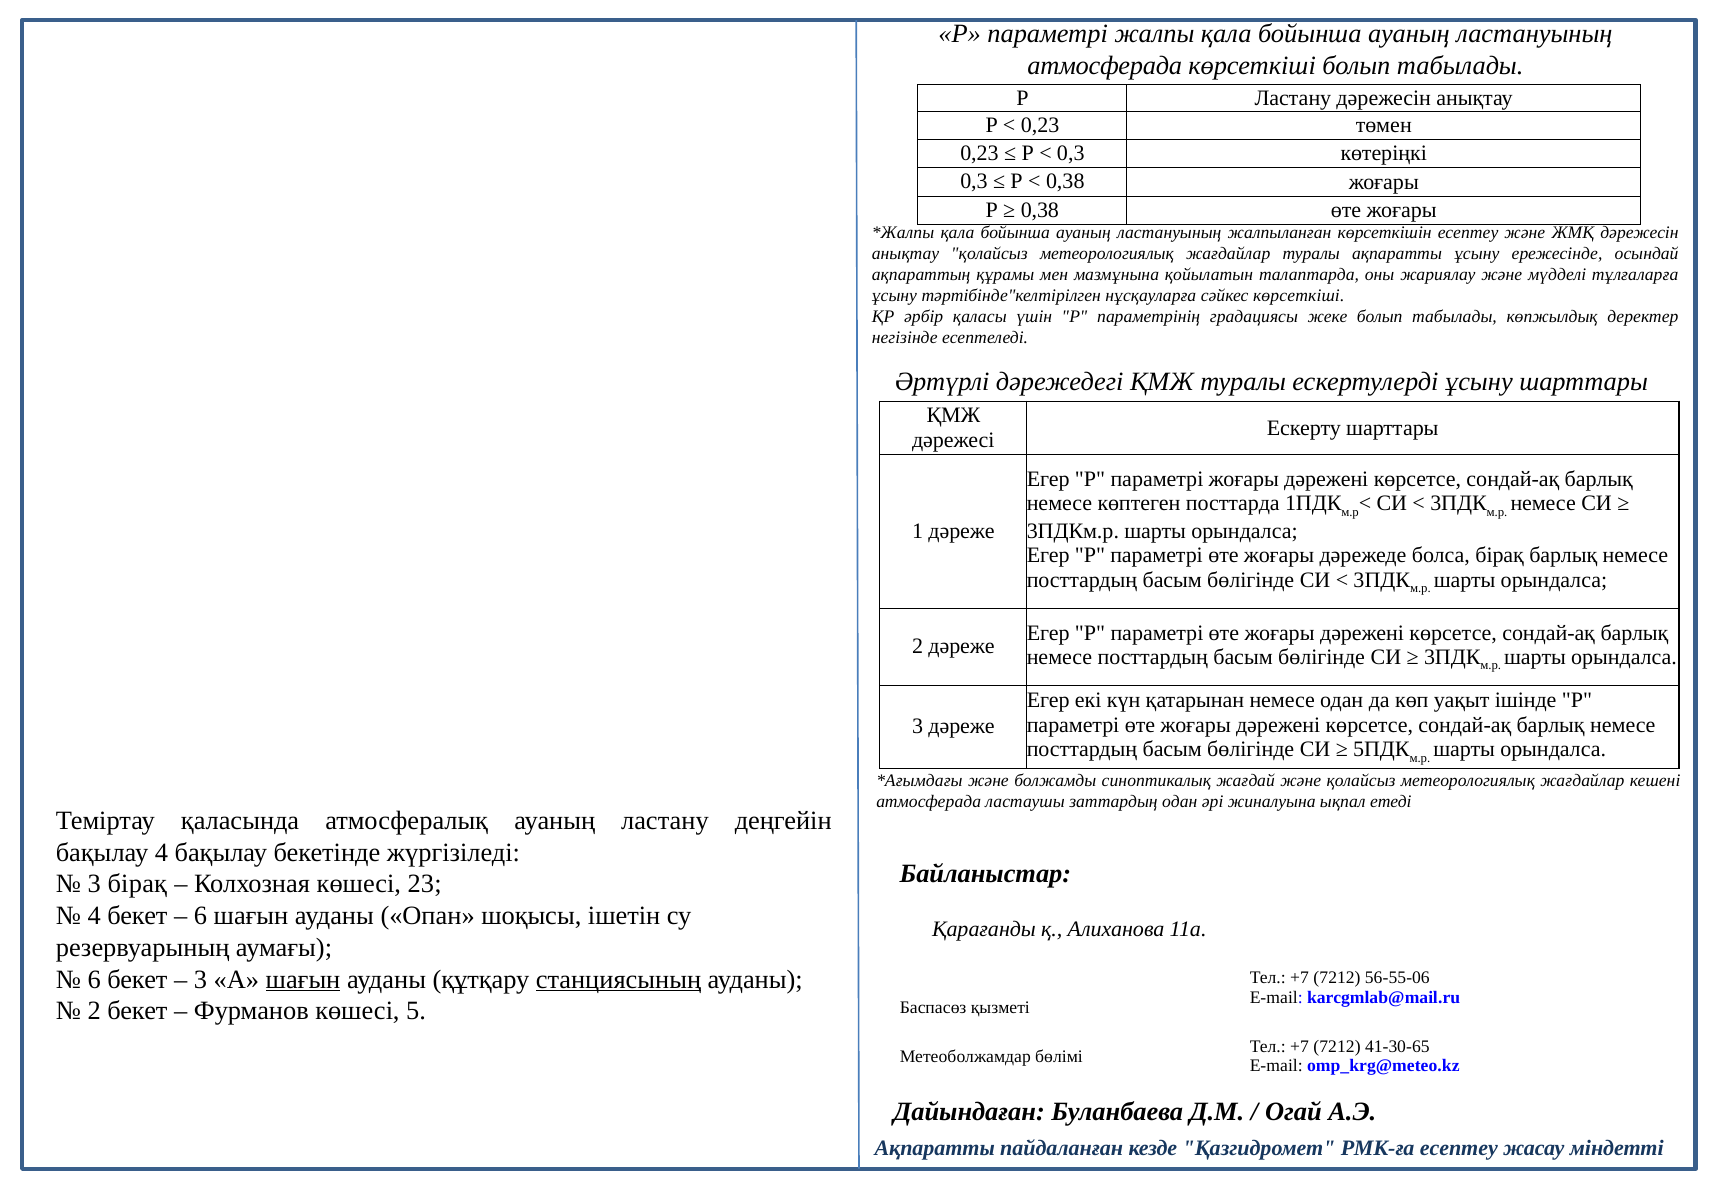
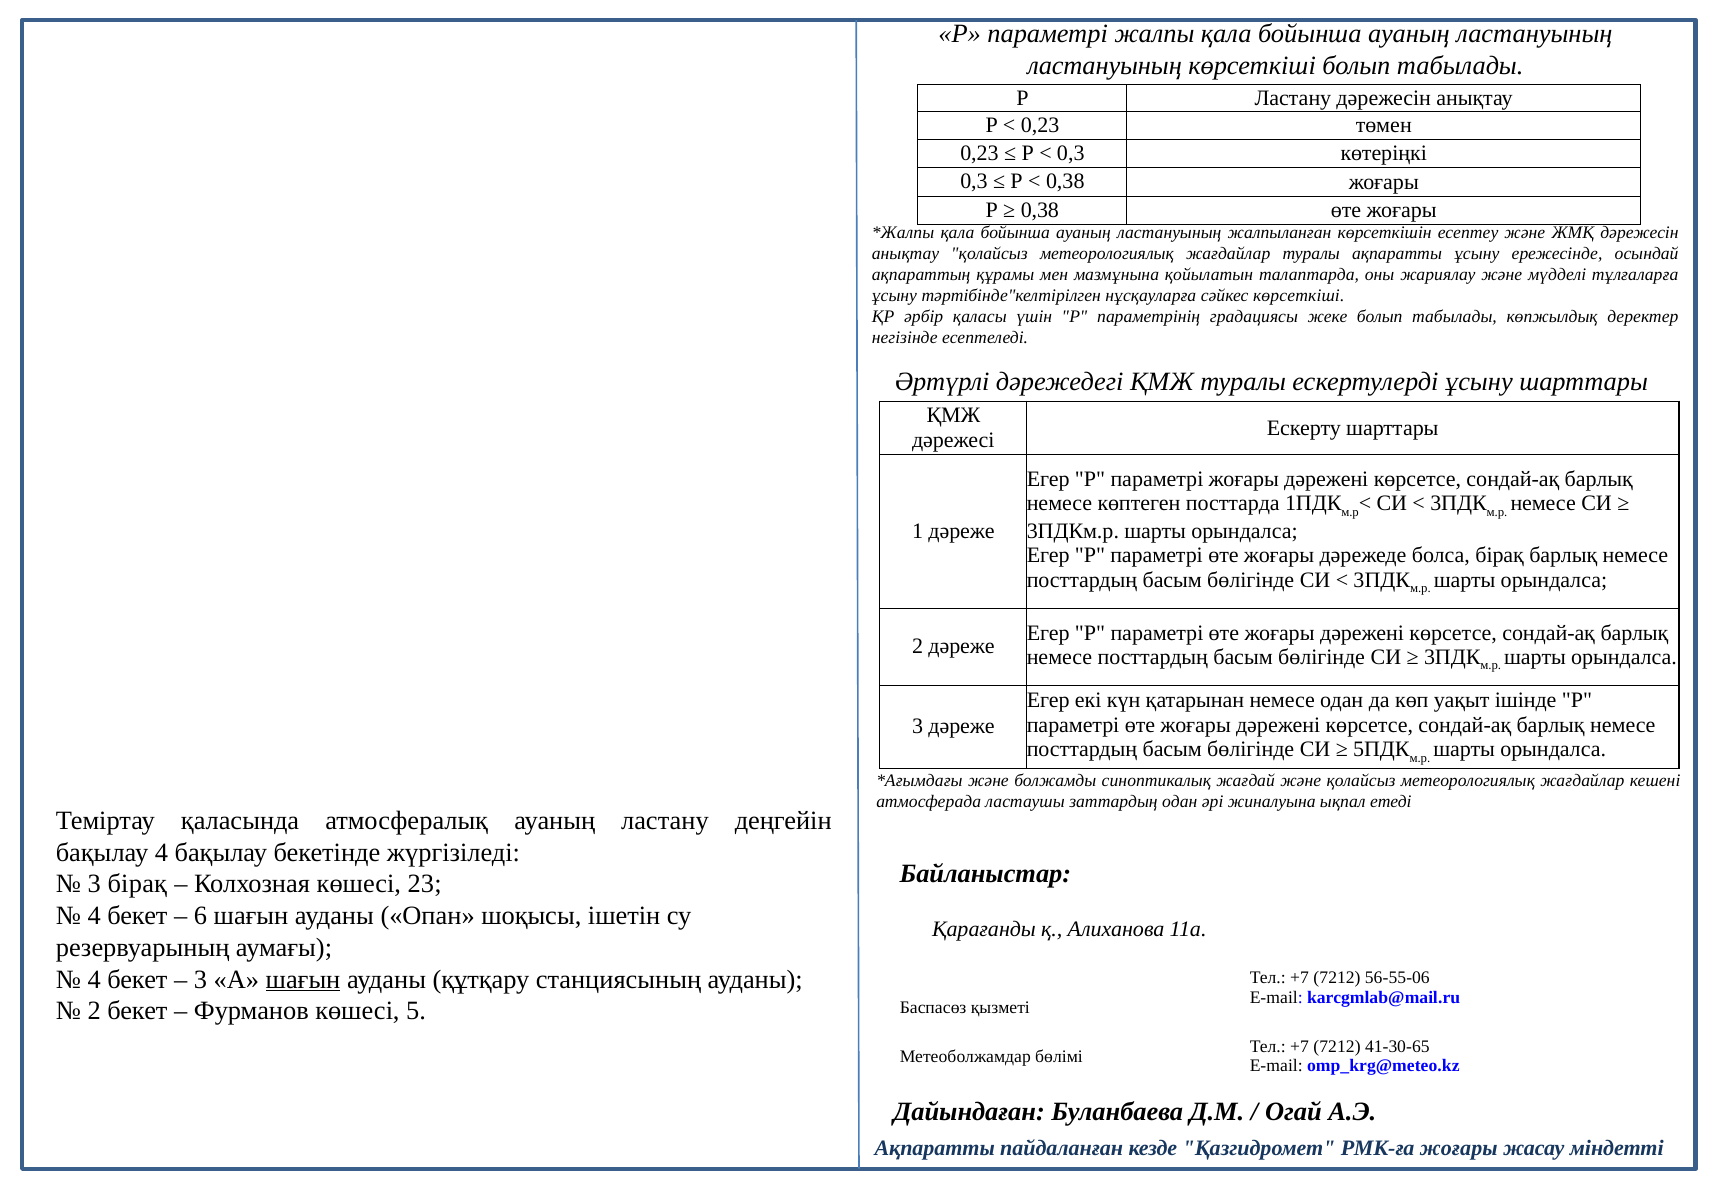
атмосферада at (1105, 66): атмосферада -> ластануының
6 at (94, 980): 6 -> 4
станциясының underline: present -> none
РМК-ға есептеу: есептеу -> жоғары
